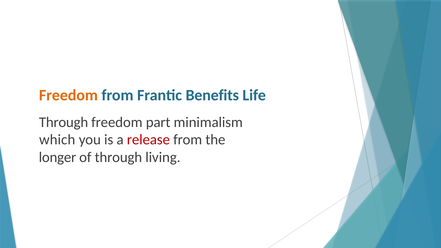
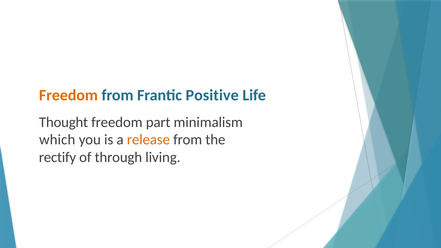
Benefits: Benefits -> Positive
Through at (64, 122): Through -> Thought
release colour: red -> orange
longer: longer -> rectify
